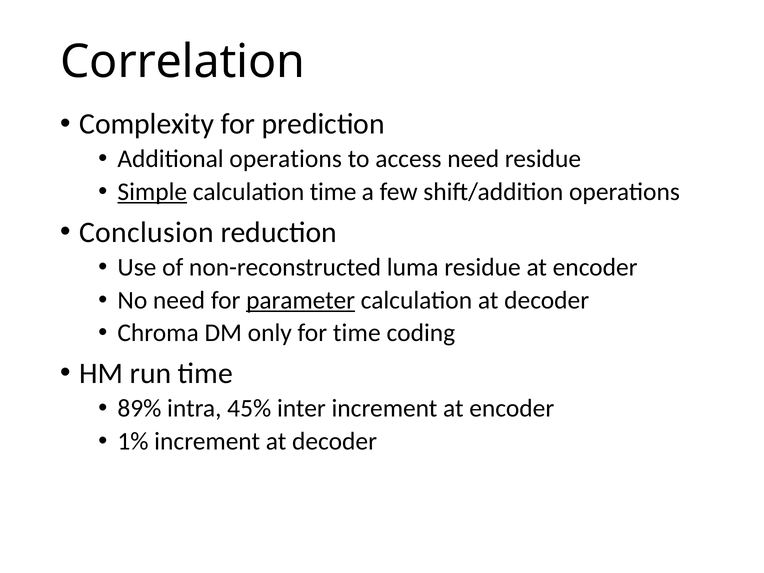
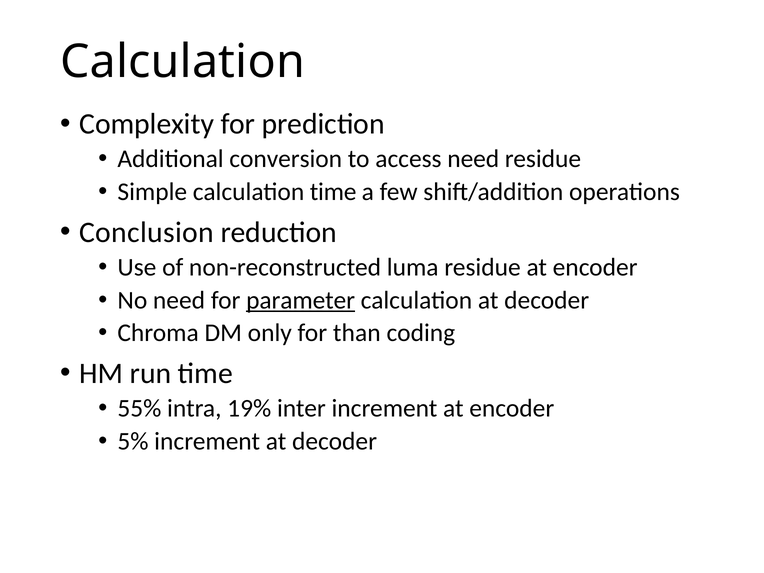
Correlation at (183, 62): Correlation -> Calculation
Additional operations: operations -> conversion
Simple underline: present -> none
for time: time -> than
89%: 89% -> 55%
45%: 45% -> 19%
1%: 1% -> 5%
